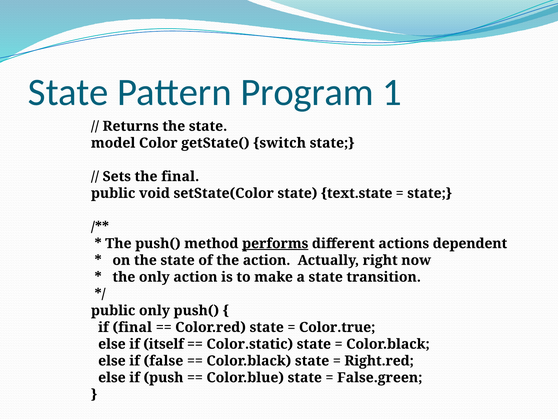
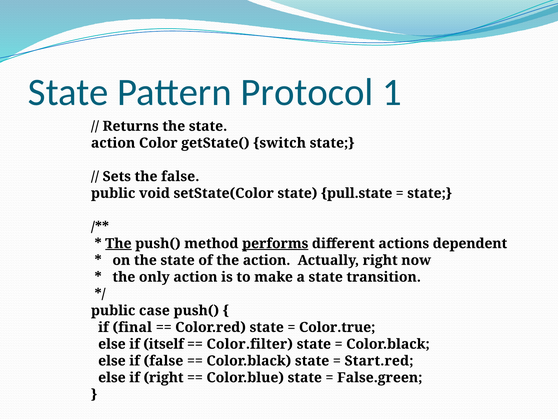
Program: Program -> Protocol
model at (113, 143): model -> action
the final: final -> false
text.state: text.state -> pull.state
The at (118, 243) underline: none -> present
public only: only -> case
Color.static: Color.static -> Color.filter
Right.red: Right.red -> Start.red
if push: push -> right
